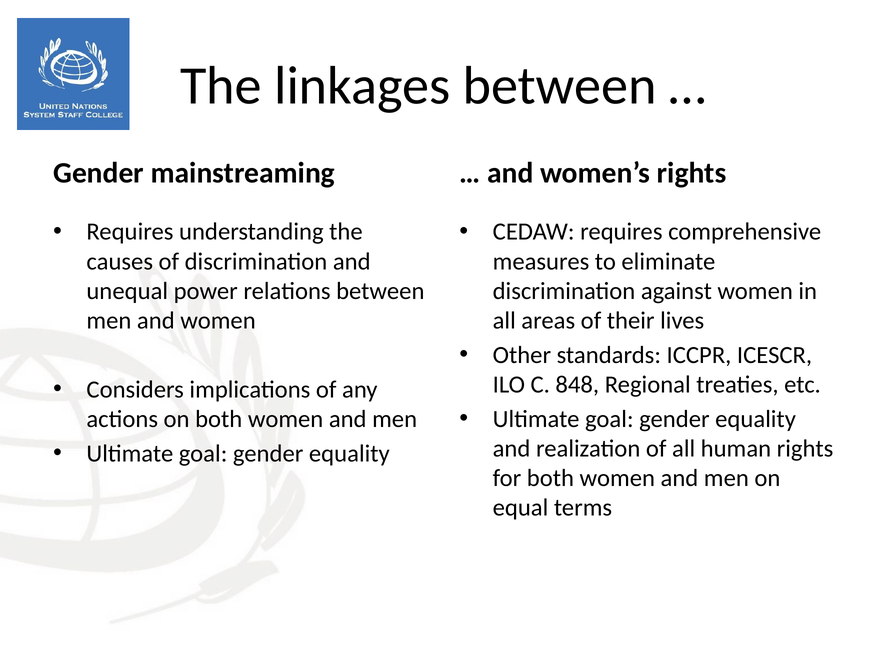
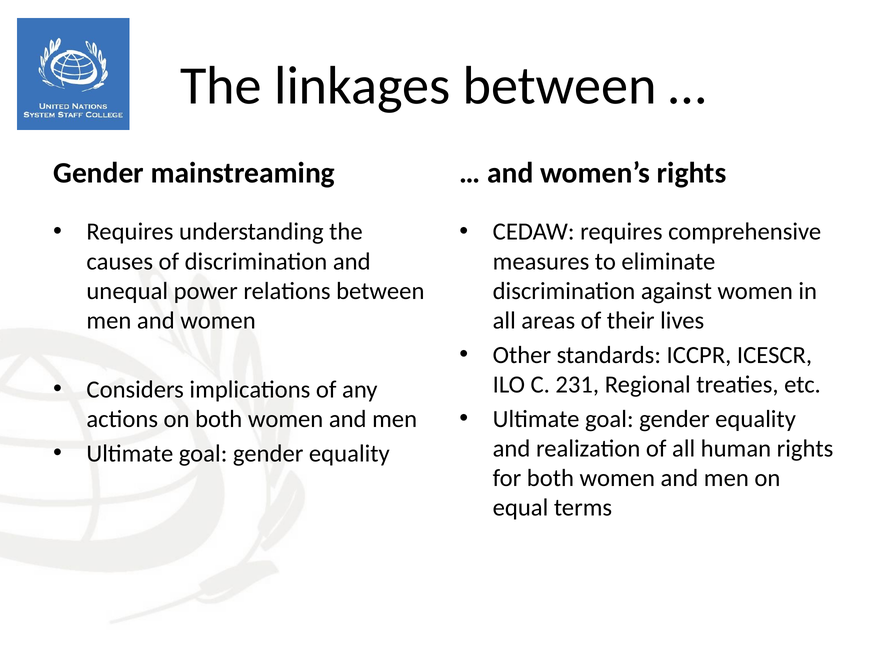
848: 848 -> 231
